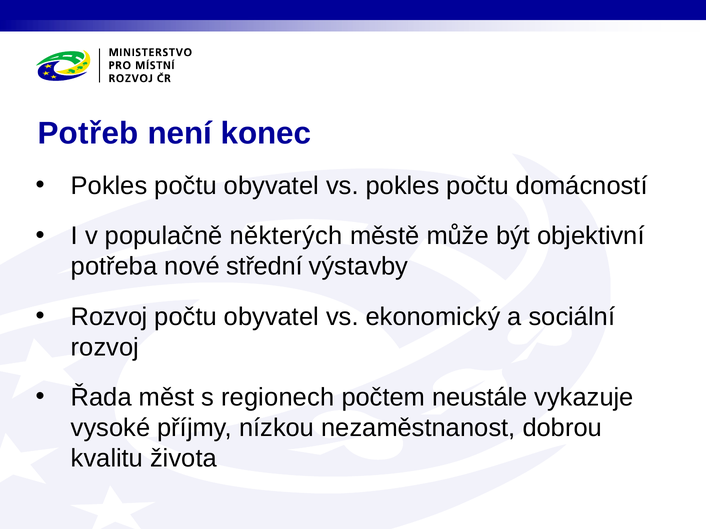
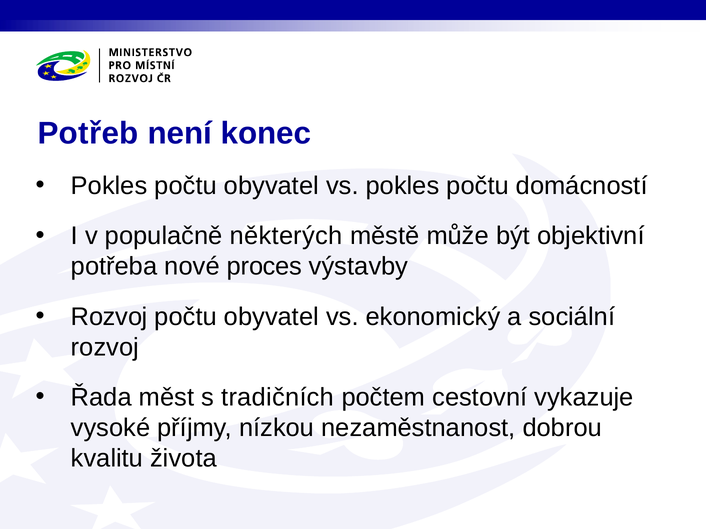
střední: střední -> proces
regionech: regionech -> tradičních
neustále: neustále -> cestovní
